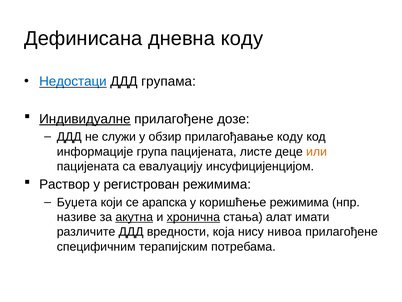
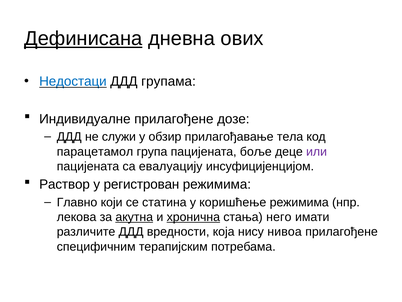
Дефинисана underline: none -> present
дневна коду: коду -> ових
Индивидуалне underline: present -> none
прилагођавање коду: коду -> тела
информације: информације -> парацетамол
листе: листе -> боље
или colour: orange -> purple
Буџета: Буџета -> Главно
арапска: арапска -> статина
називе: називе -> лекова
алат: алат -> него
